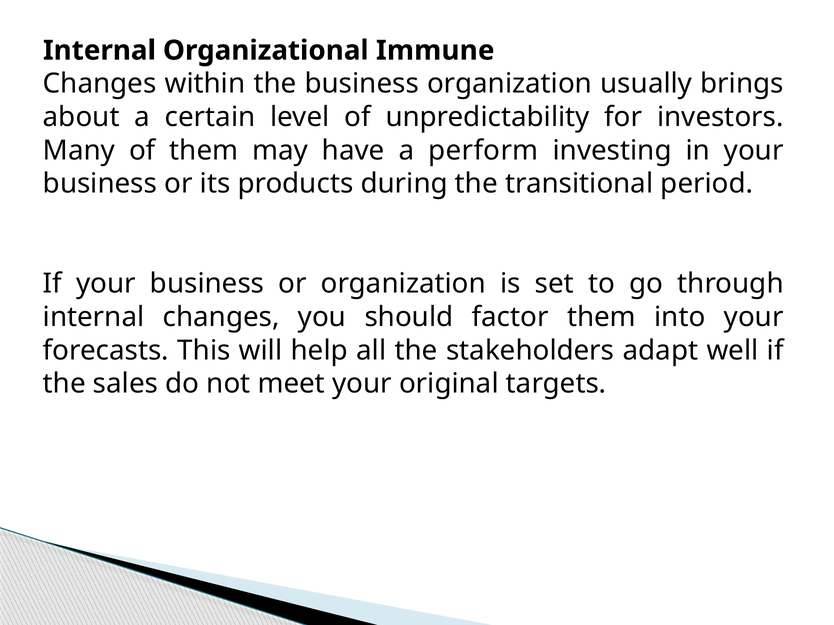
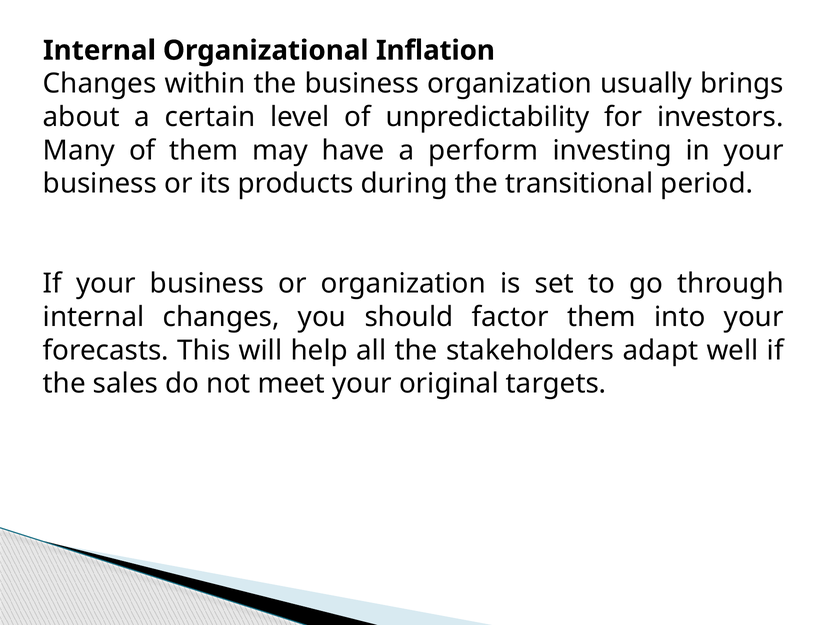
Immune: Immune -> Inflation
